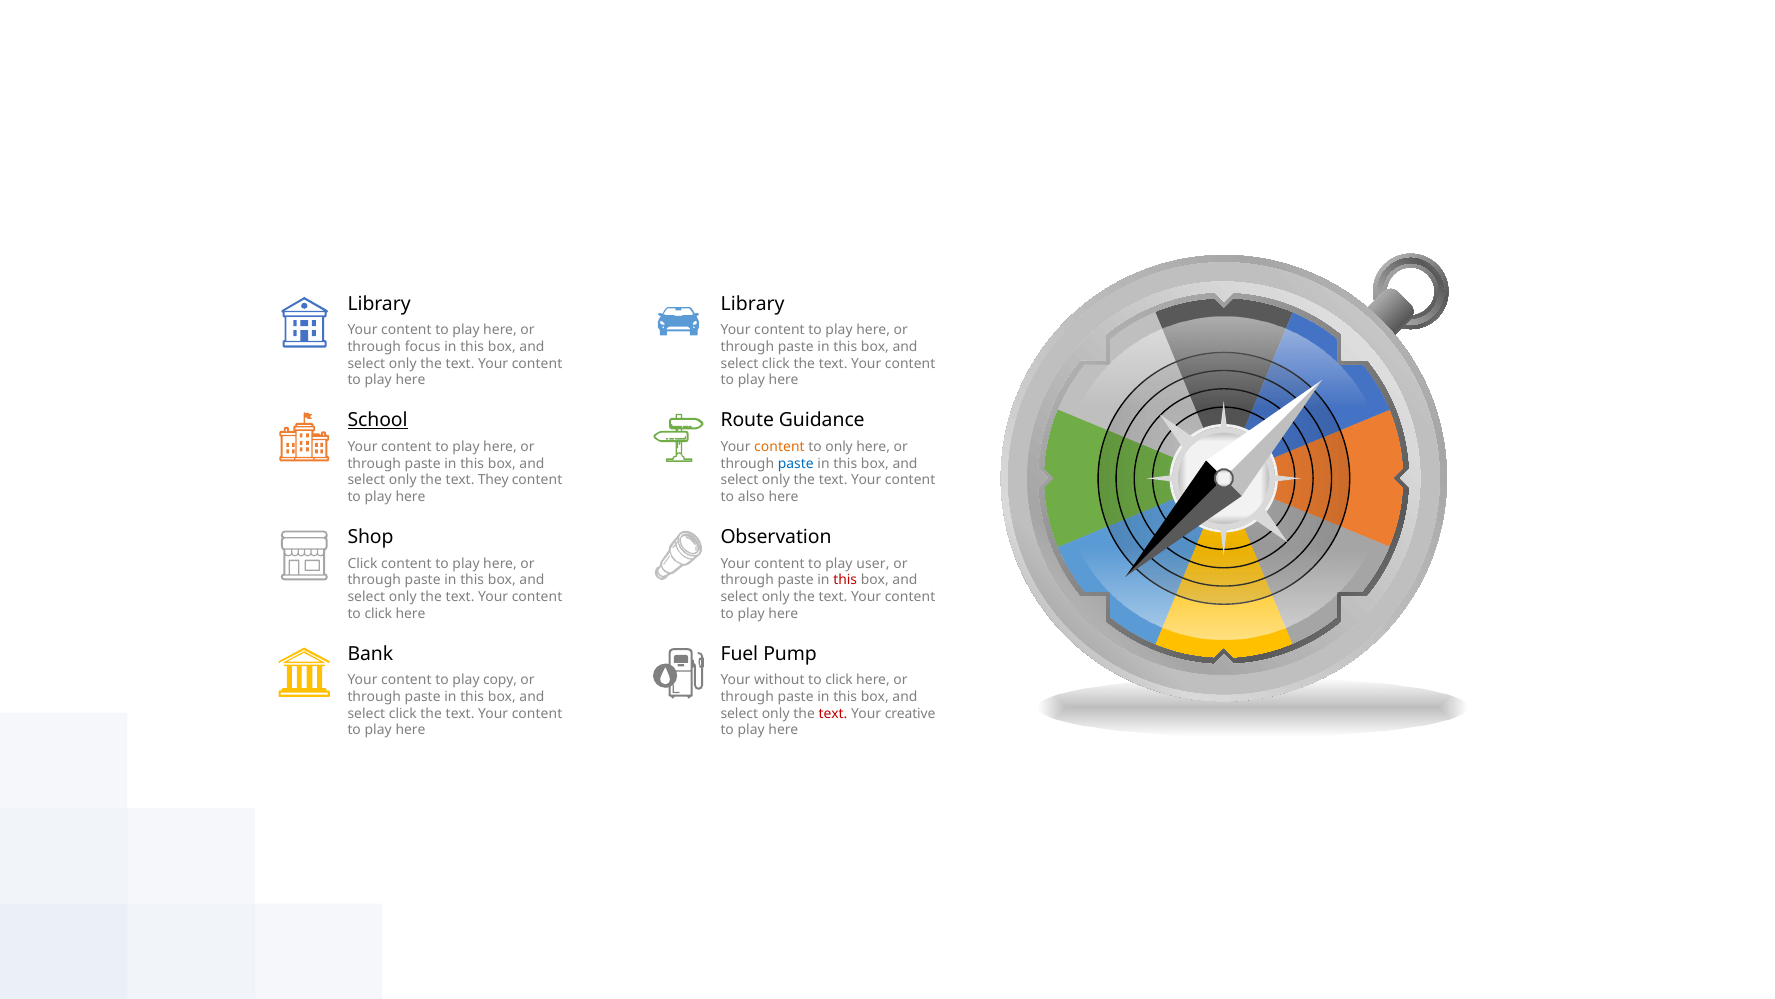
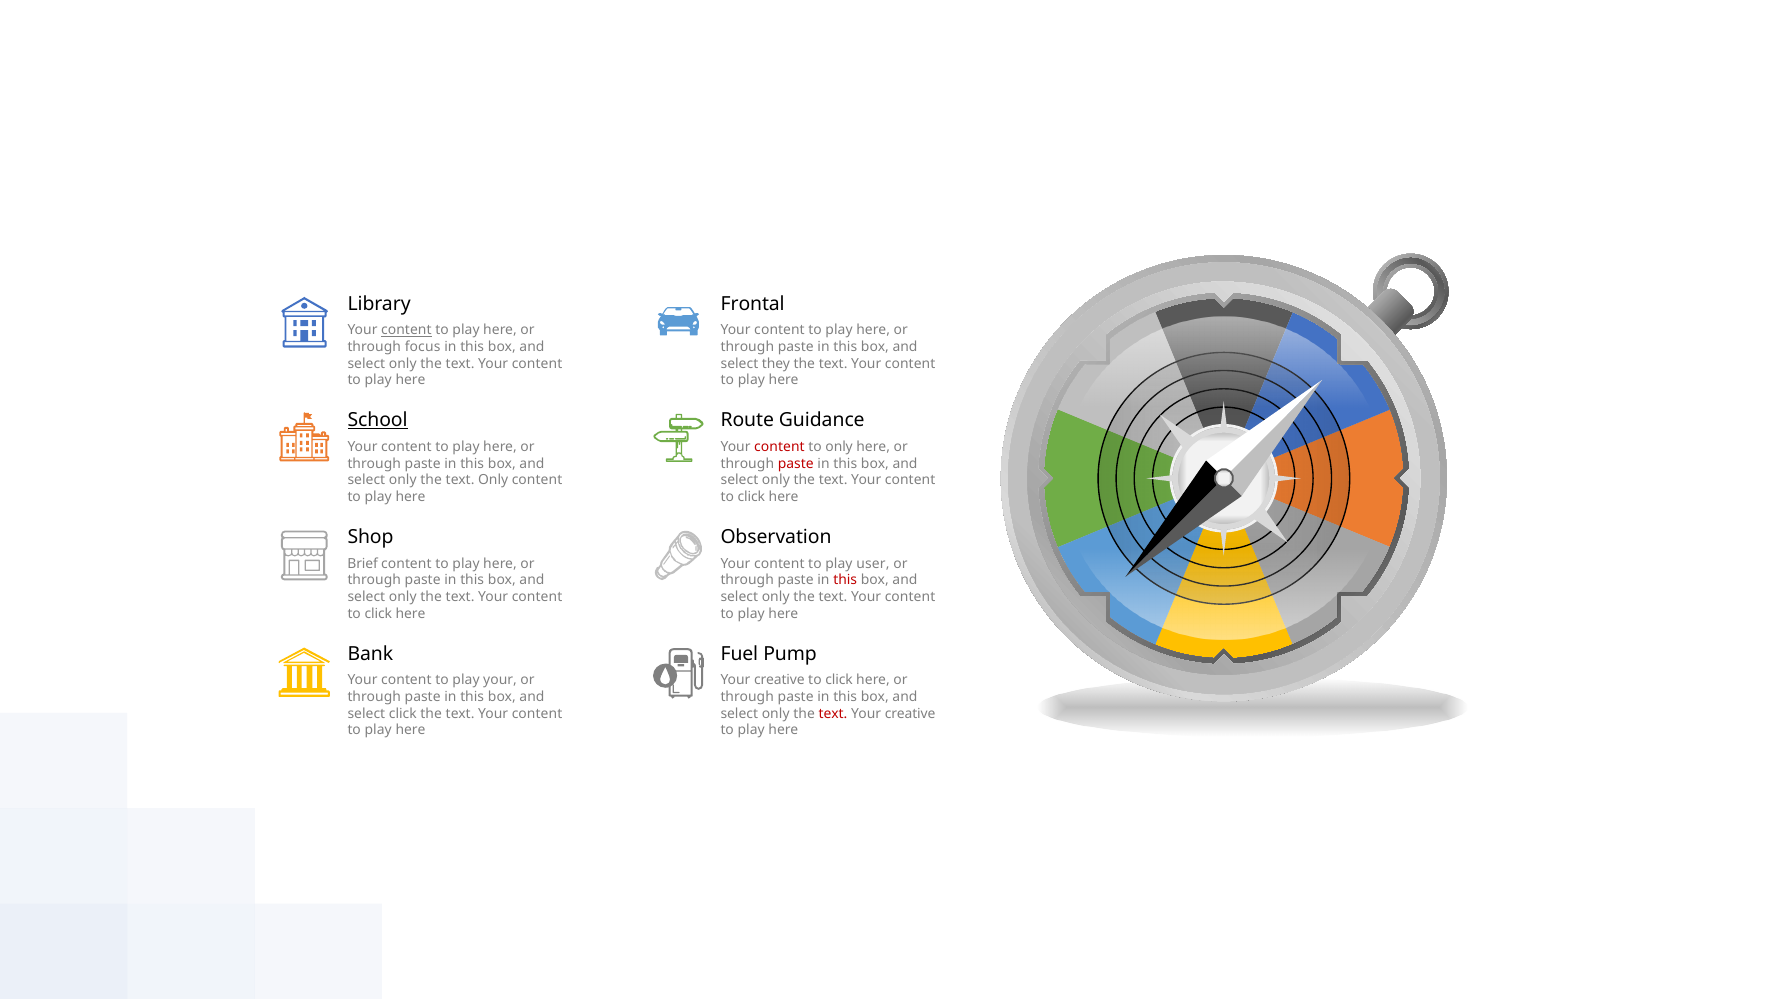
Library at (753, 304): Library -> Frontal
content at (406, 330) underline: none -> present
click at (776, 363): click -> they
content at (779, 447) colour: orange -> red
paste at (796, 463) colour: blue -> red
text They: They -> Only
also at (751, 497): also -> click
Click at (363, 563): Click -> Brief
play copy: copy -> your
without at (779, 680): without -> creative
